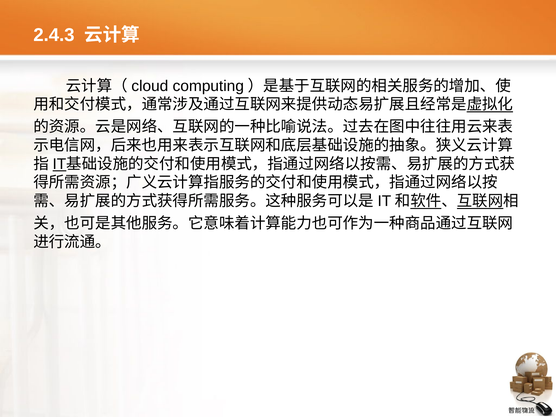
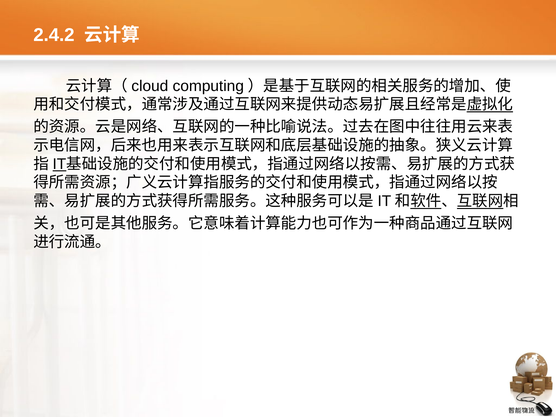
2.4.3: 2.4.3 -> 2.4.2
